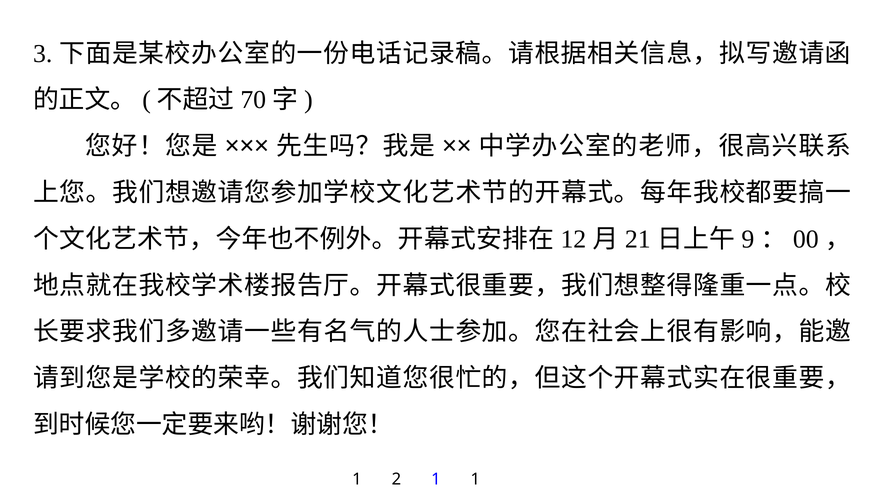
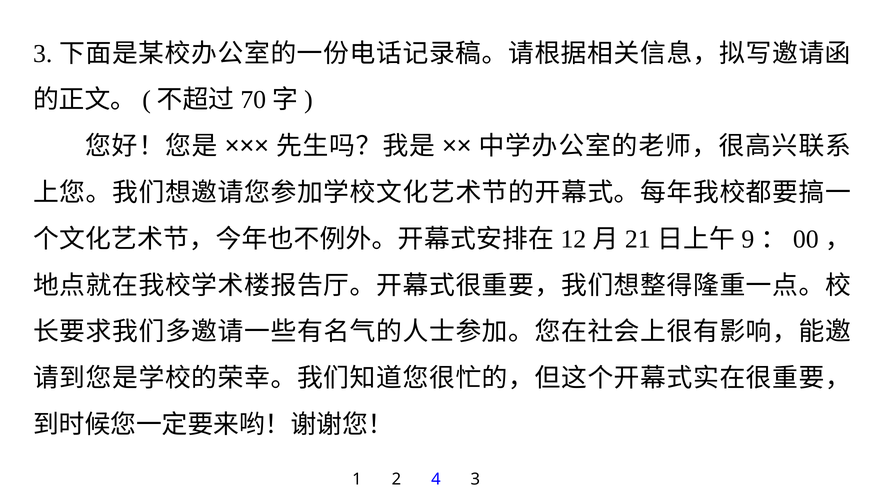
2 1: 1 -> 4
1 at (475, 480): 1 -> 3
